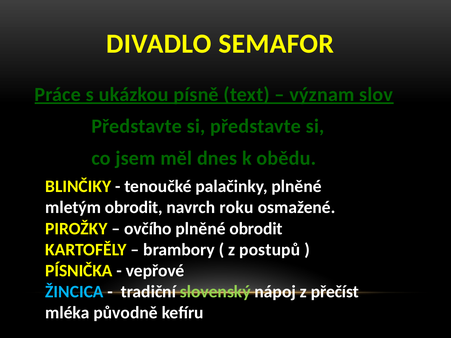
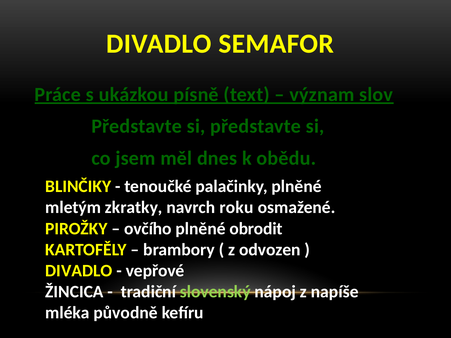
mletým obrodit: obrodit -> zkratky
postupů: postupů -> odvozen
PÍSNIČKA at (79, 271): PÍSNIČKA -> DIVADLO
ŽINCICA colour: light blue -> white
přečíst: přečíst -> napíše
